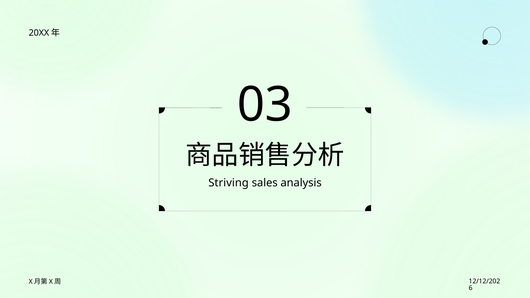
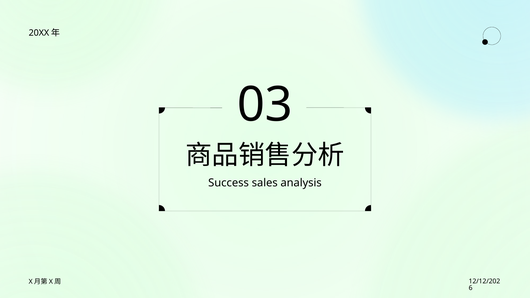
Striving: Striving -> Success
